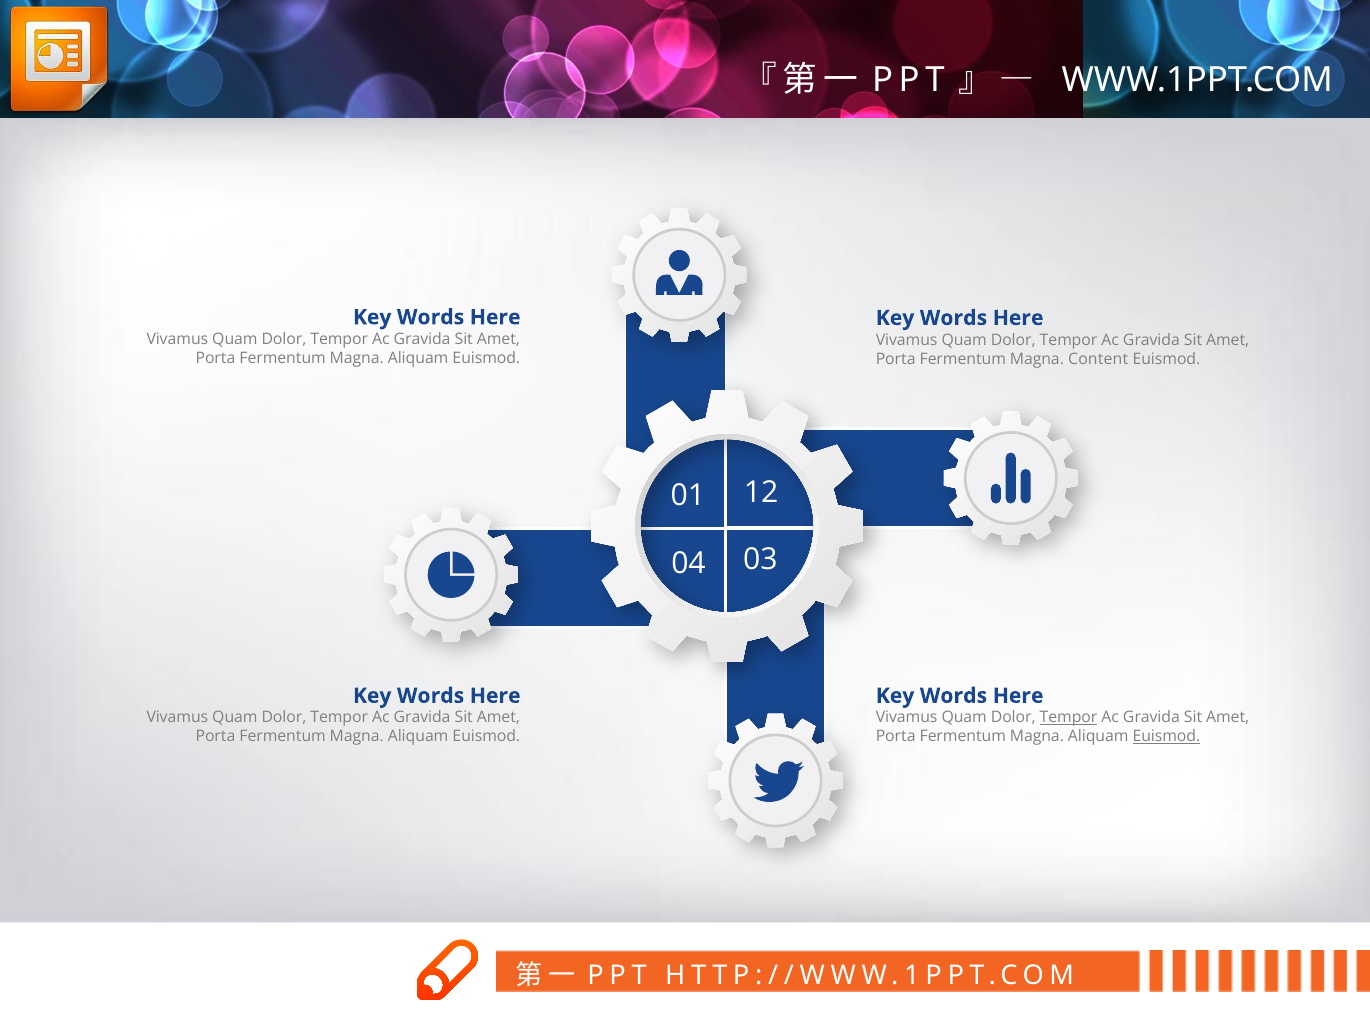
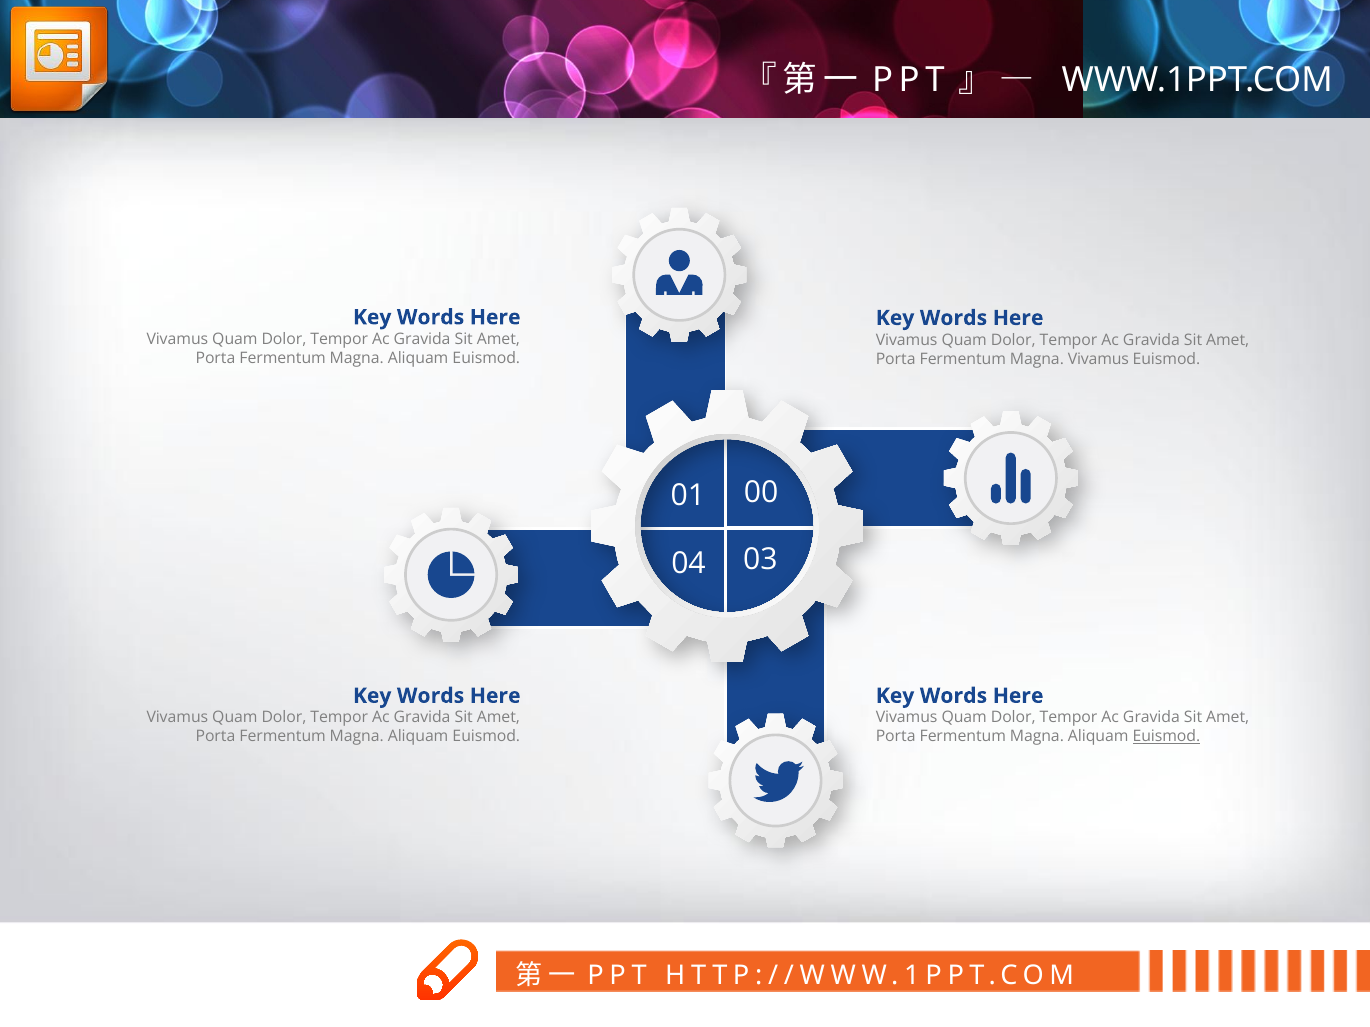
Magna Content: Content -> Vivamus
12: 12 -> 00
Tempor at (1069, 718) underline: present -> none
